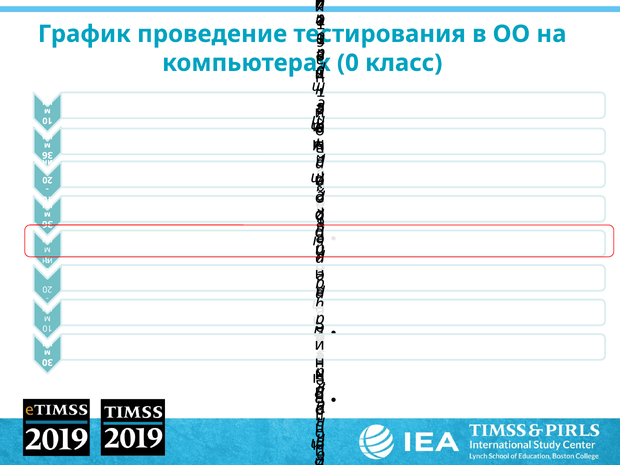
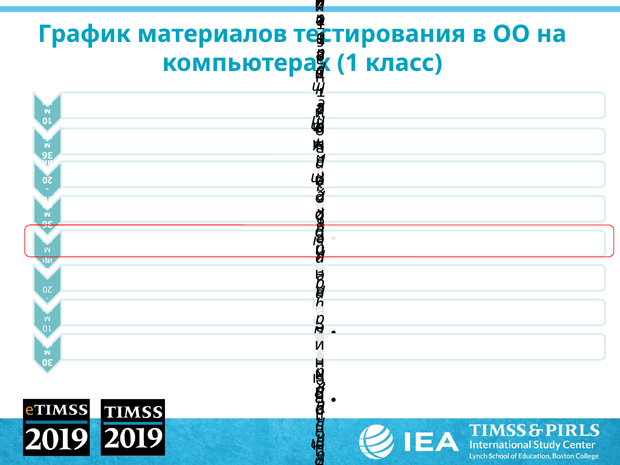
проведение: проведение -> материалов
0 at (348, 63): 0 -> 1
